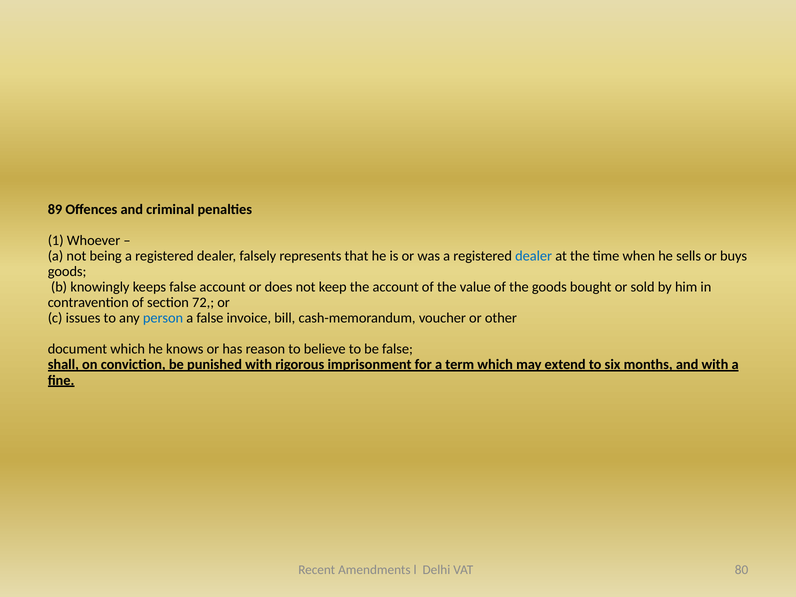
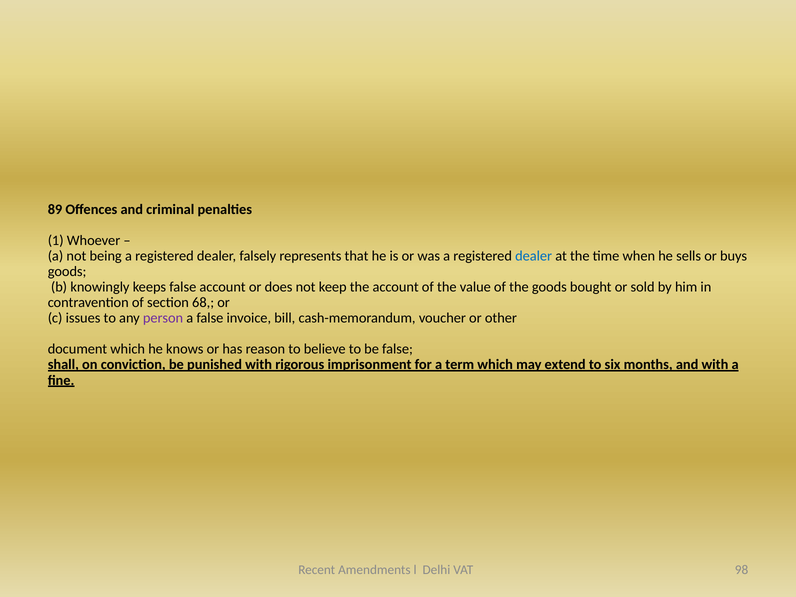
72: 72 -> 68
person colour: blue -> purple
80: 80 -> 98
